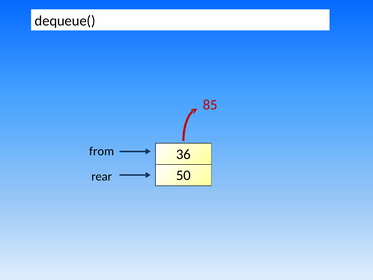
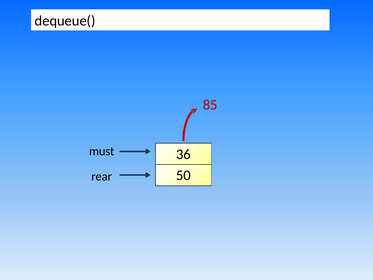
from: from -> must
